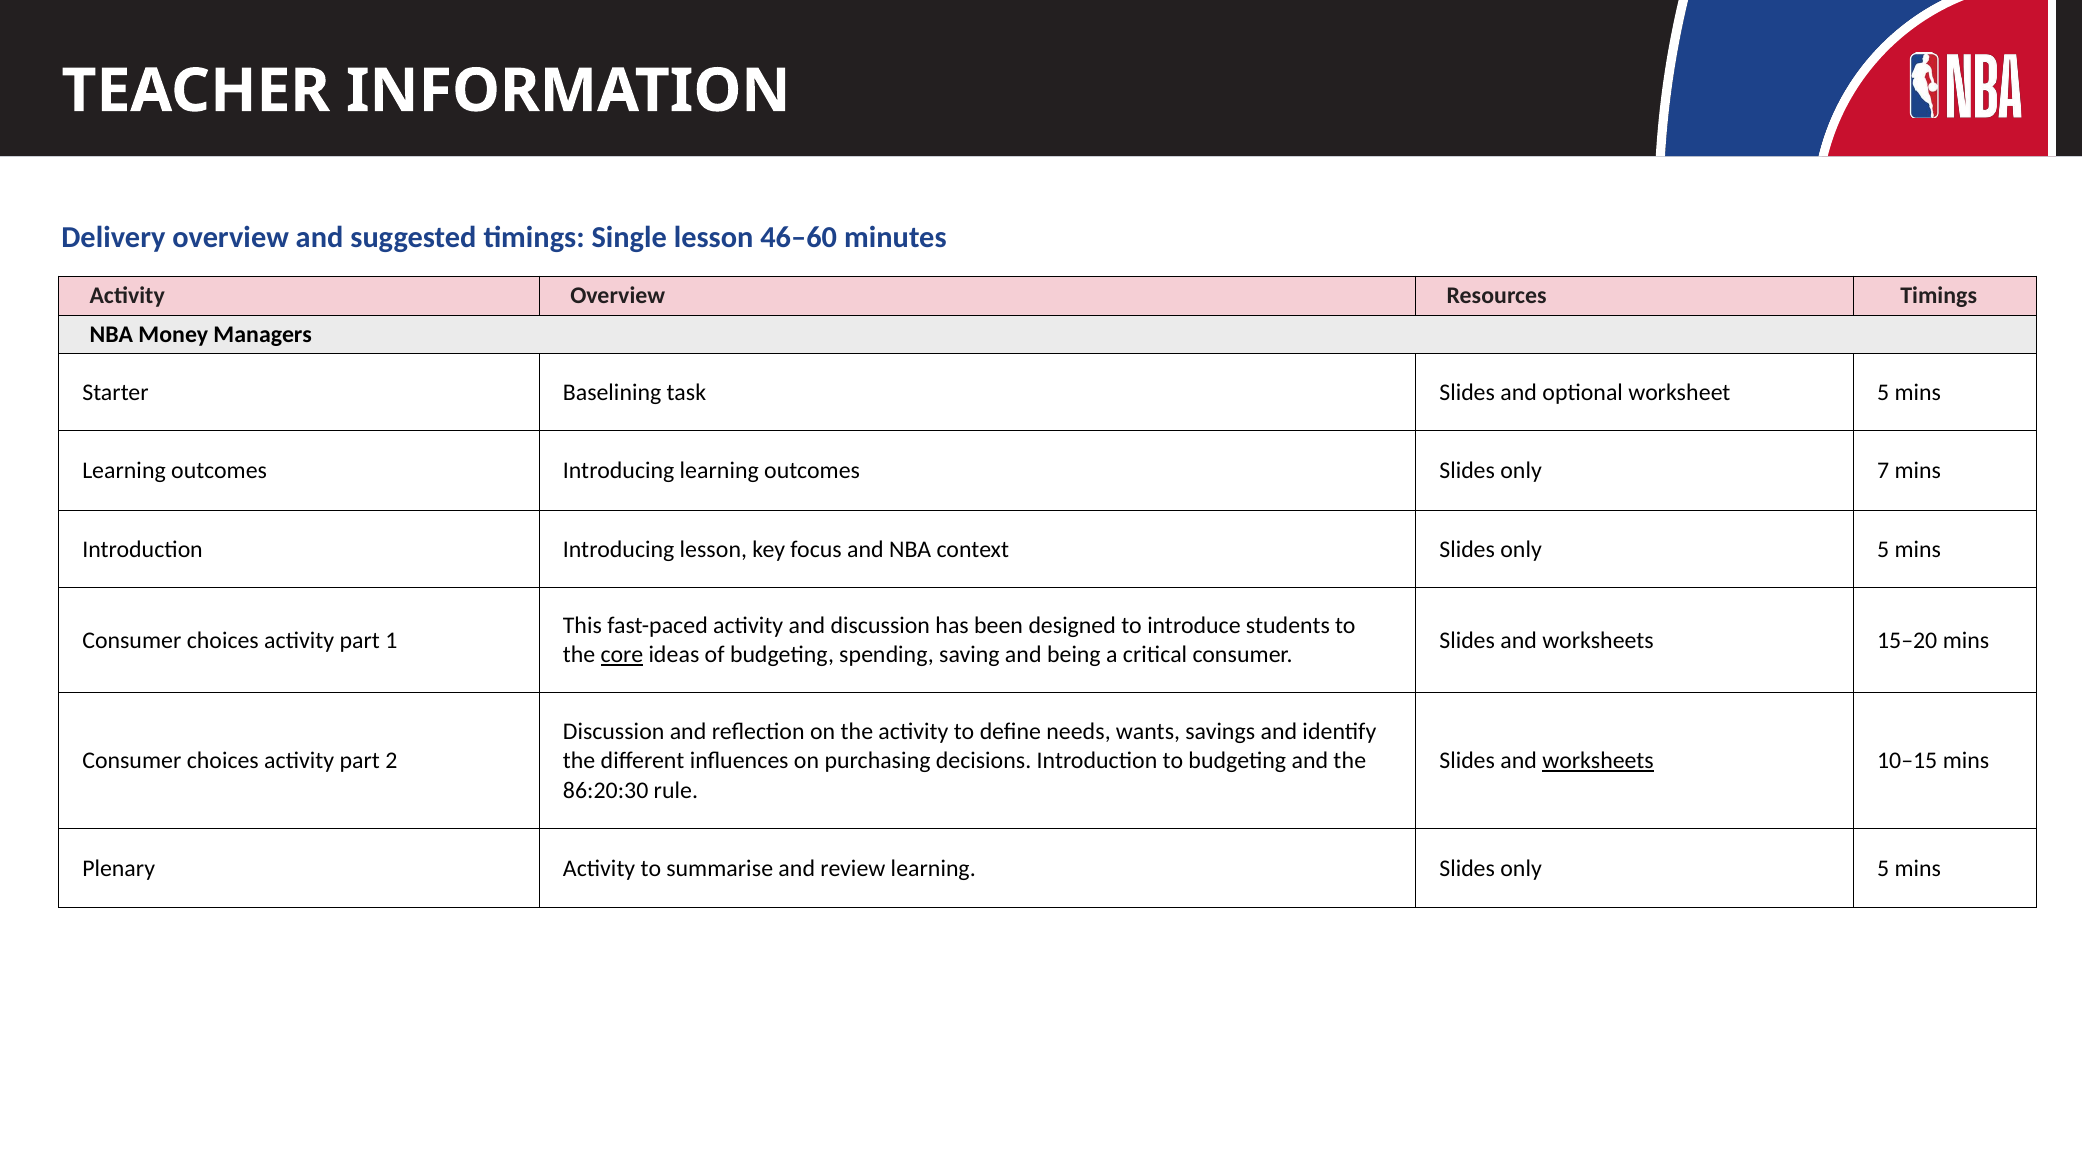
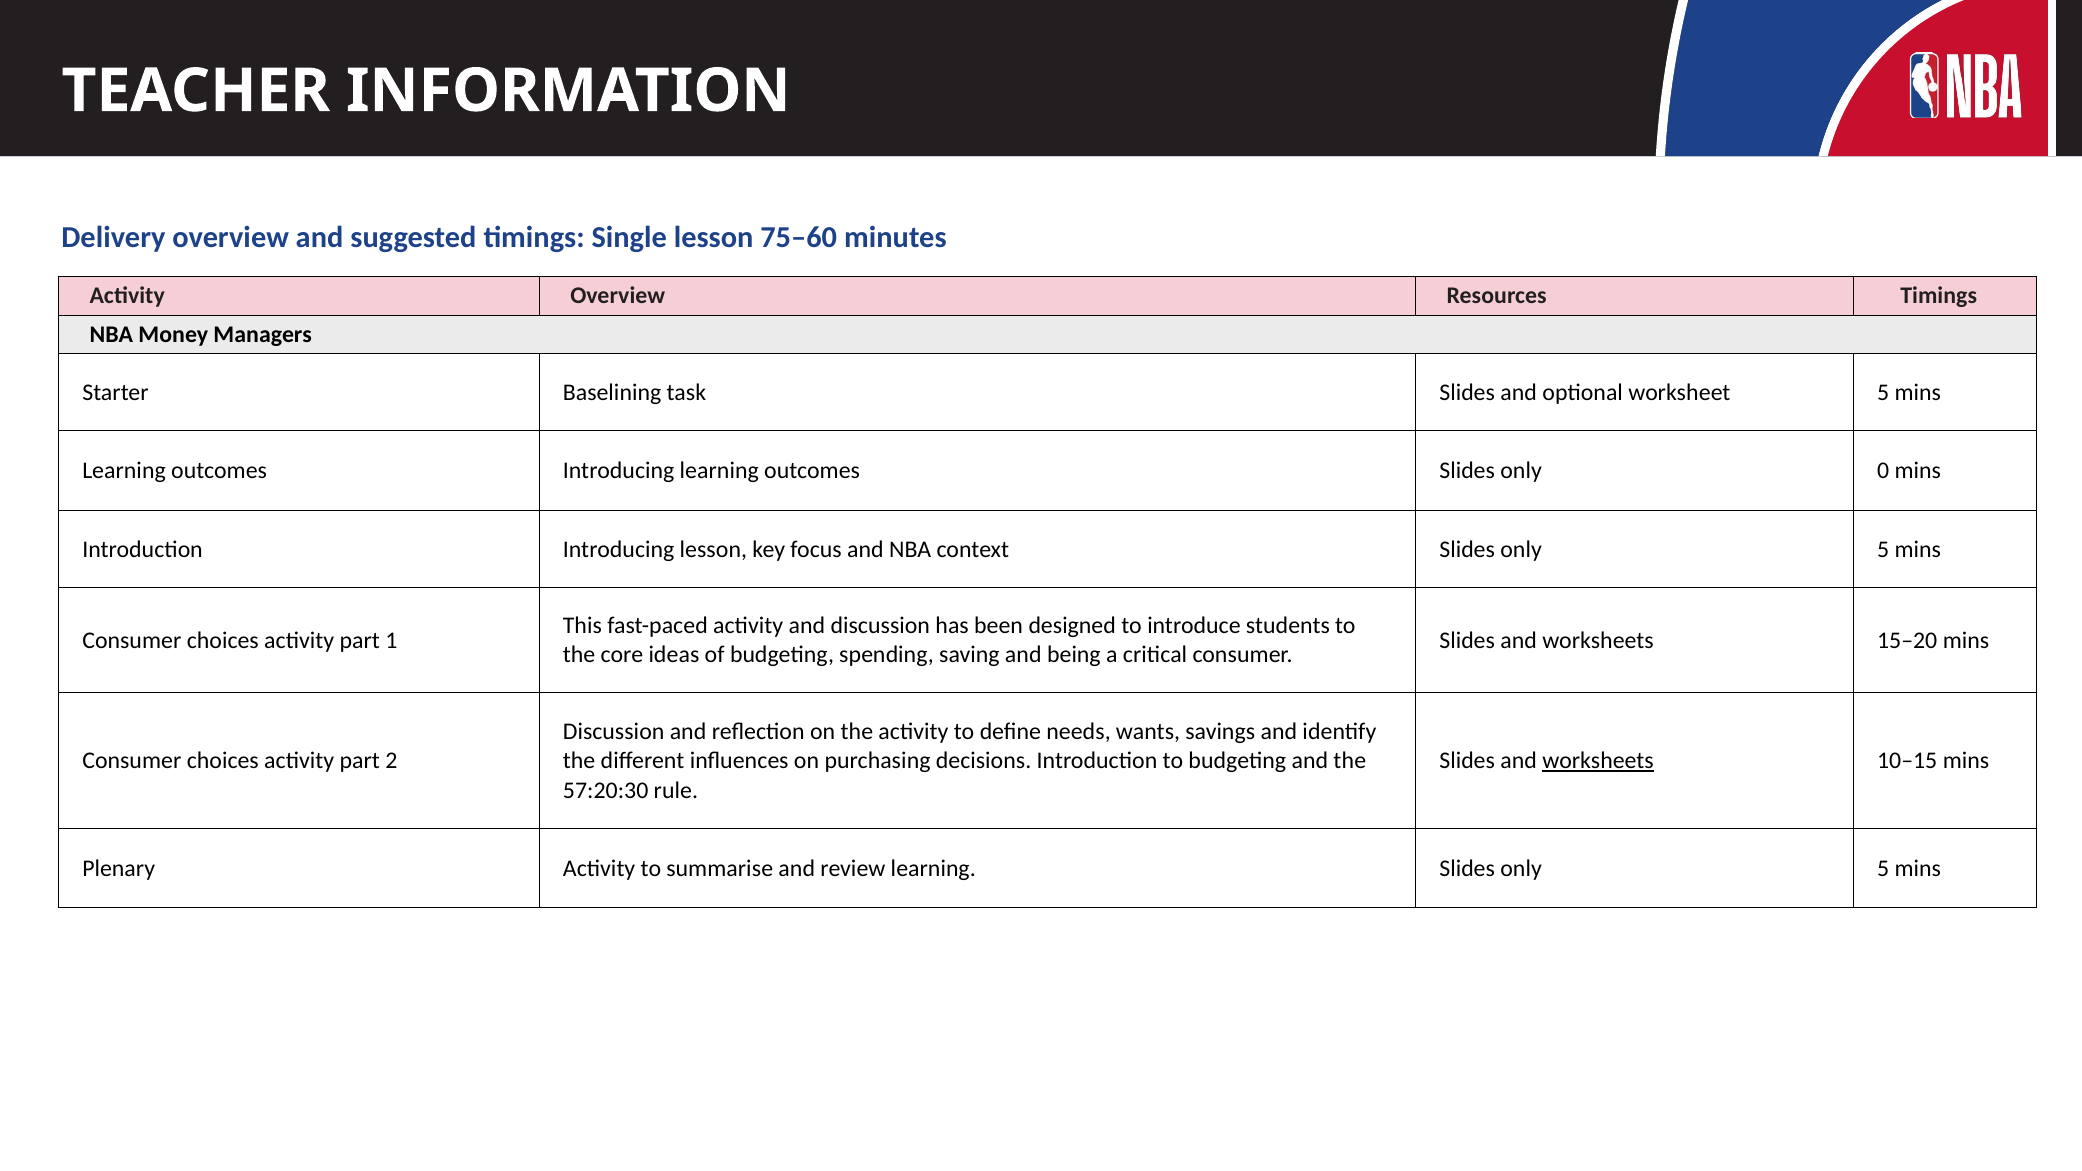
46–60: 46–60 -> 75–60
7: 7 -> 0
core underline: present -> none
86:20:30: 86:20:30 -> 57:20:30
